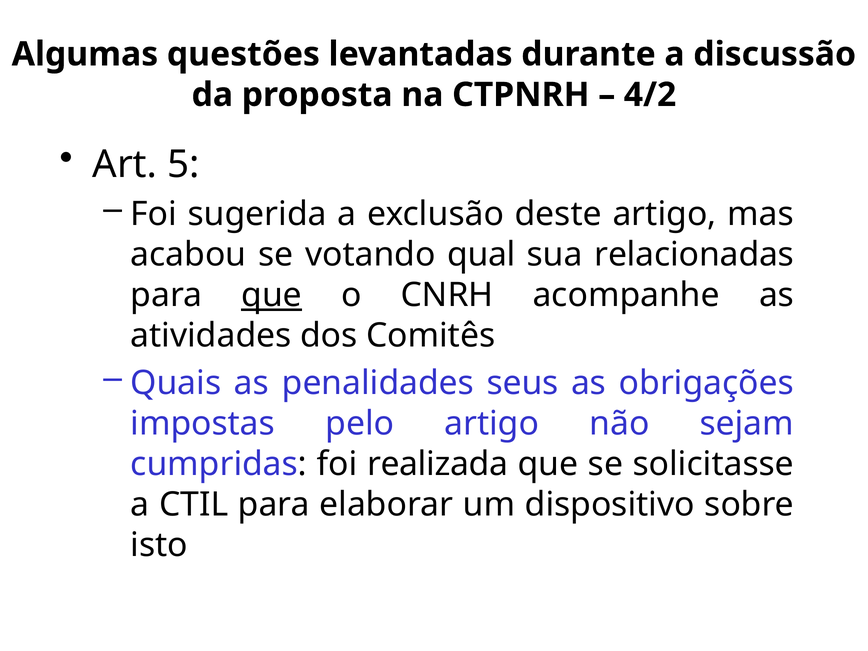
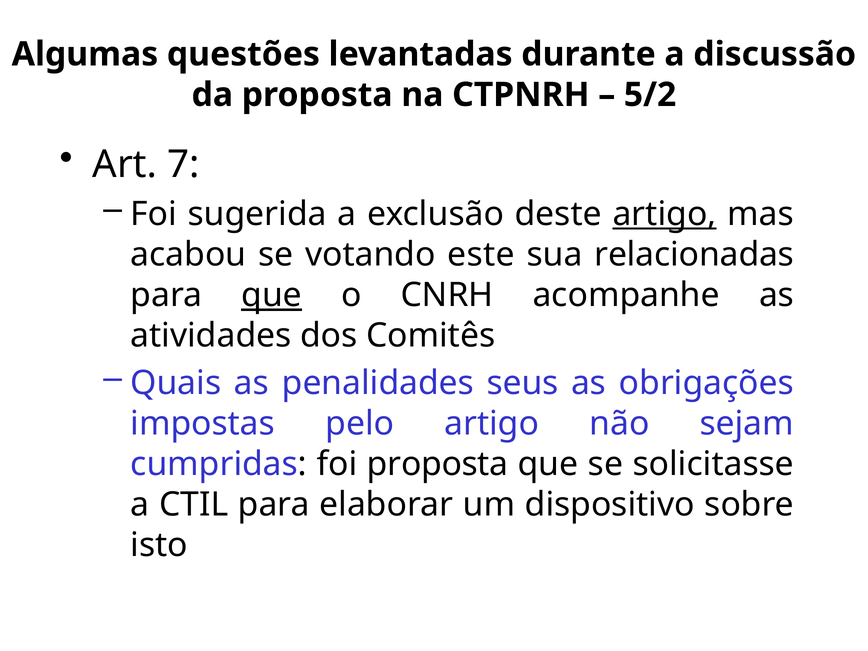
4/2: 4/2 -> 5/2
5: 5 -> 7
artigo at (665, 214) underline: none -> present
qual: qual -> este
foi realizada: realizada -> proposta
